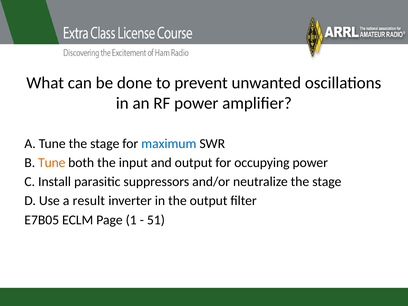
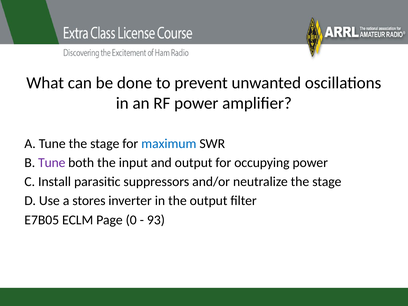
Tune at (52, 163) colour: orange -> purple
result: result -> stores
1: 1 -> 0
51: 51 -> 93
